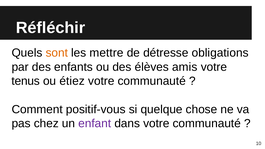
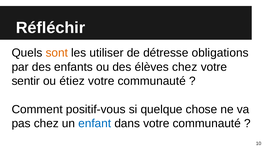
mettre: mettre -> utiliser
élèves amis: amis -> chez
tenus: tenus -> sentir
enfant colour: purple -> blue
